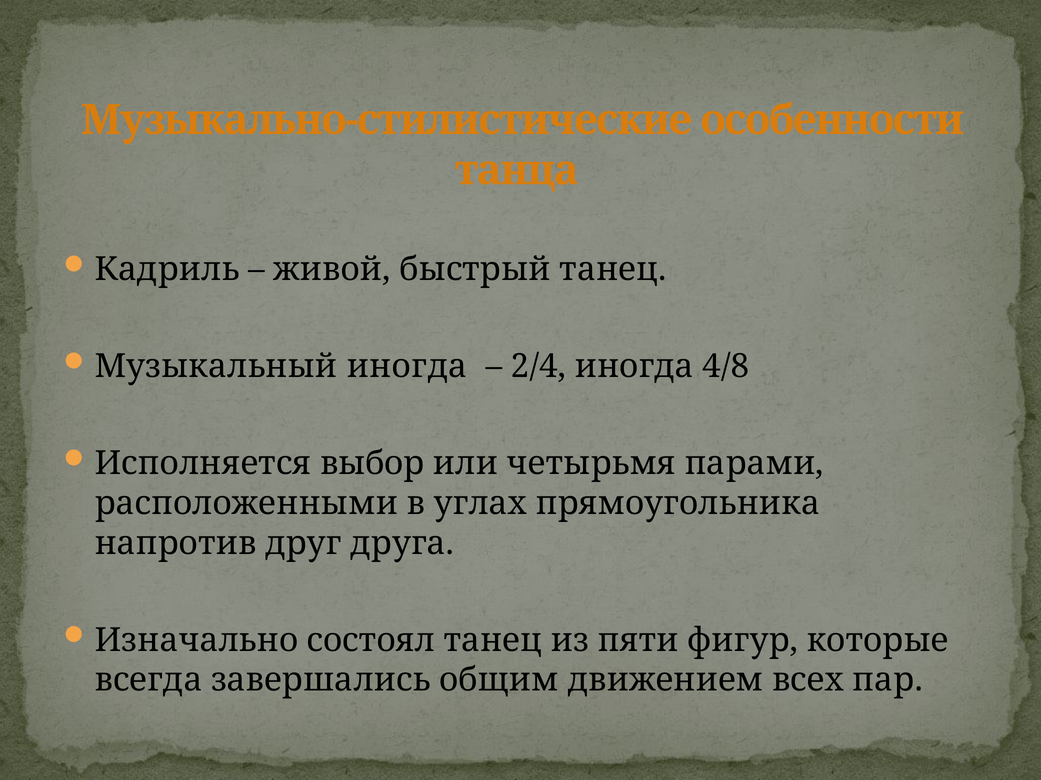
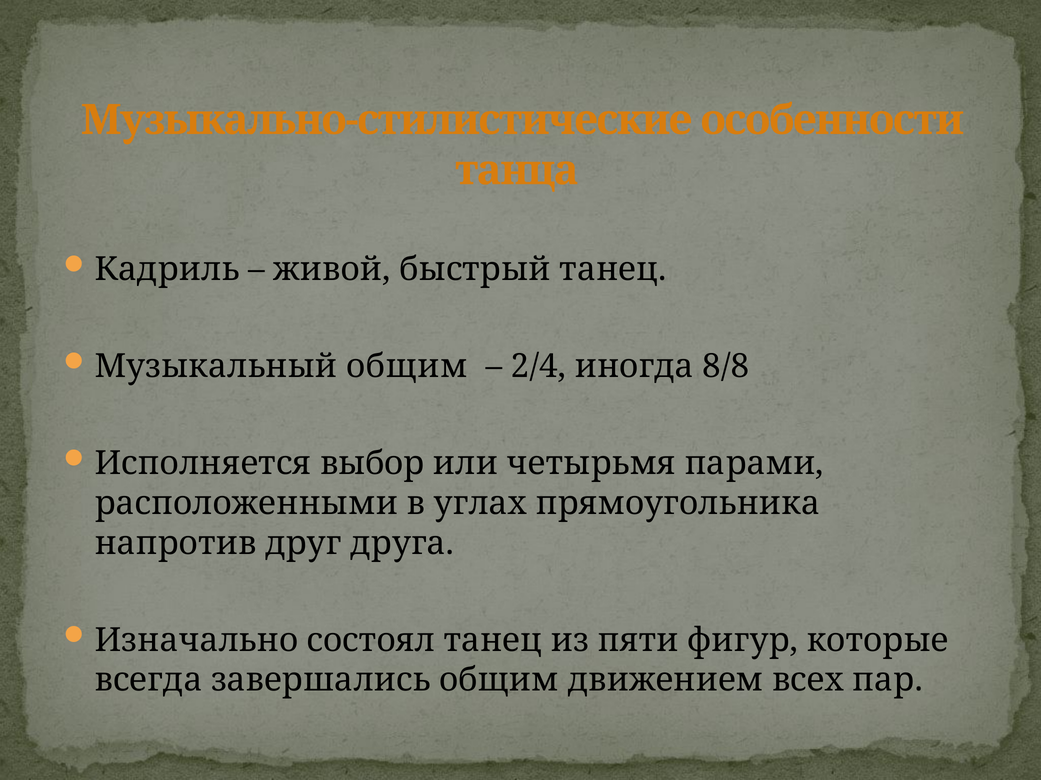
Музыкальный иногда: иногда -> общим
4/8: 4/8 -> 8/8
